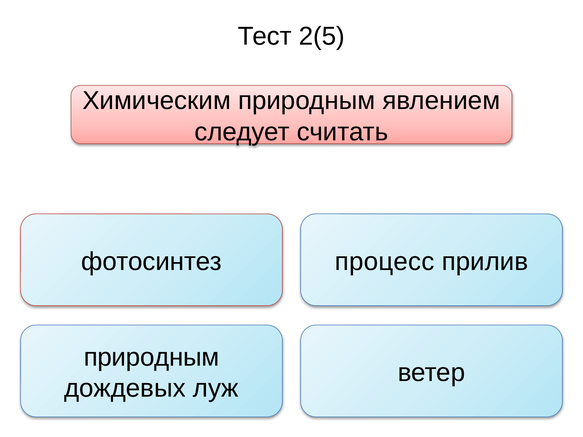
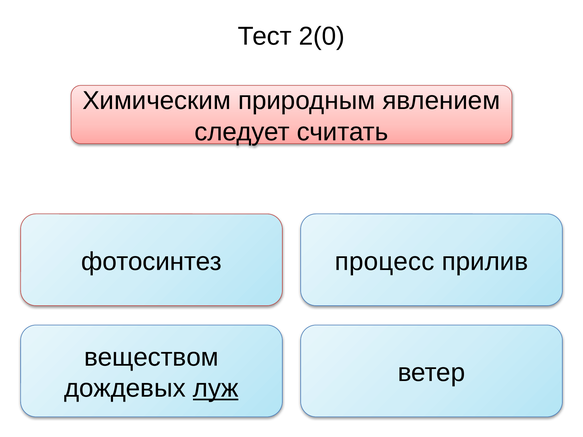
2(5: 2(5 -> 2(0
природным at (151, 357): природным -> веществом
луж underline: none -> present
